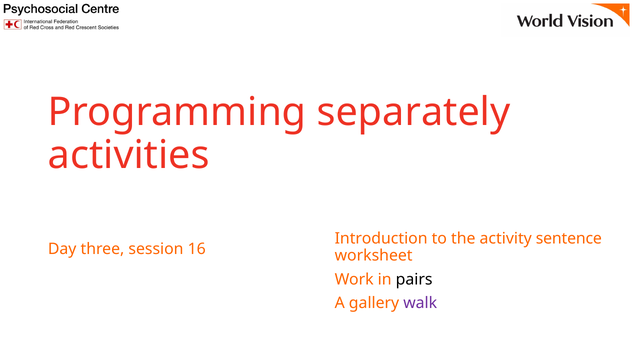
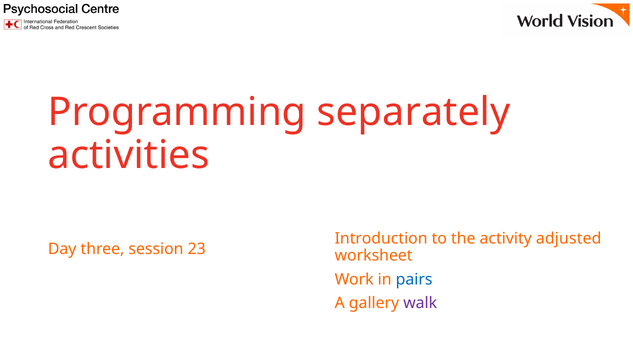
sentence: sentence -> adjusted
16: 16 -> 23
pairs colour: black -> blue
